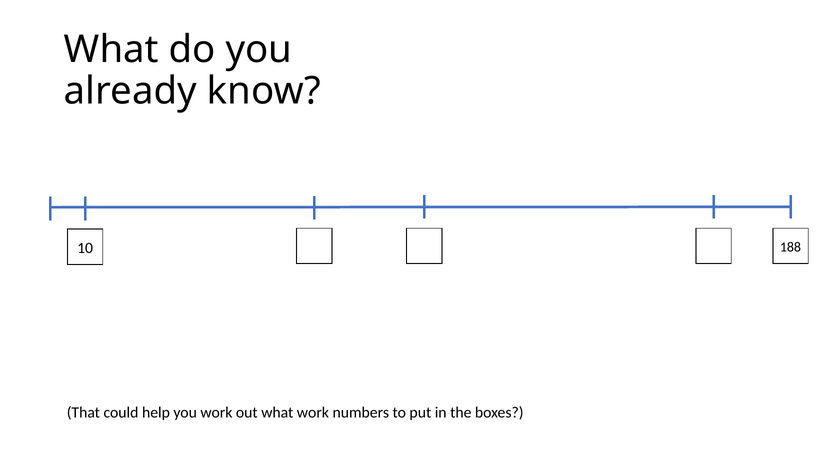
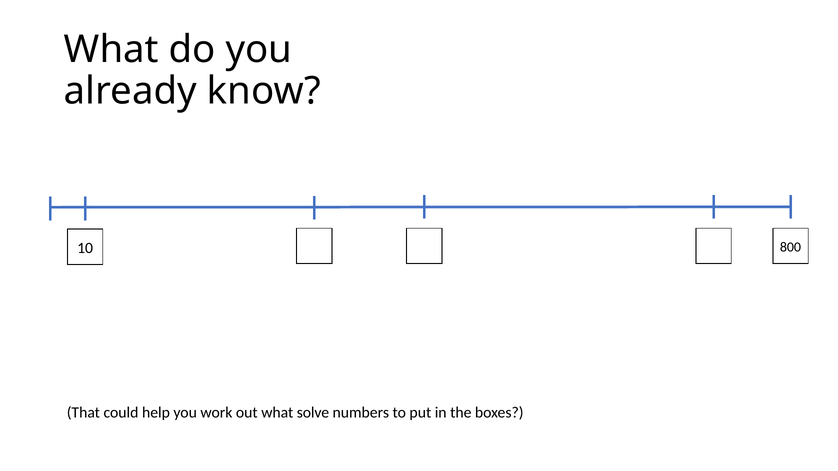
188: 188 -> 800
what work: work -> solve
